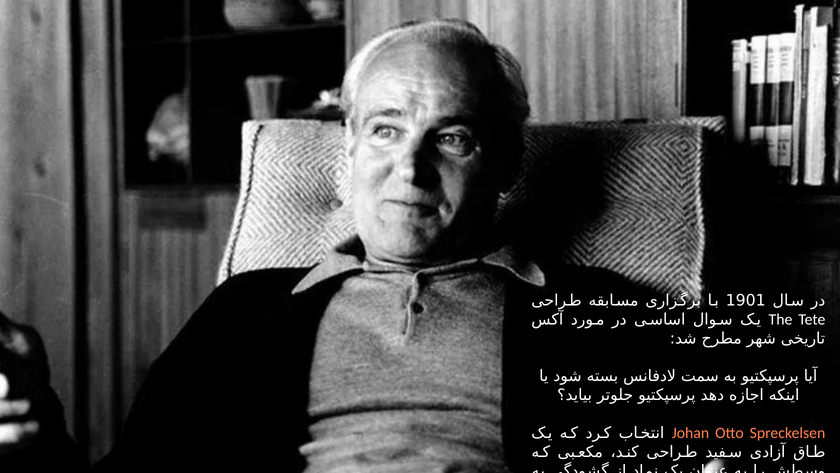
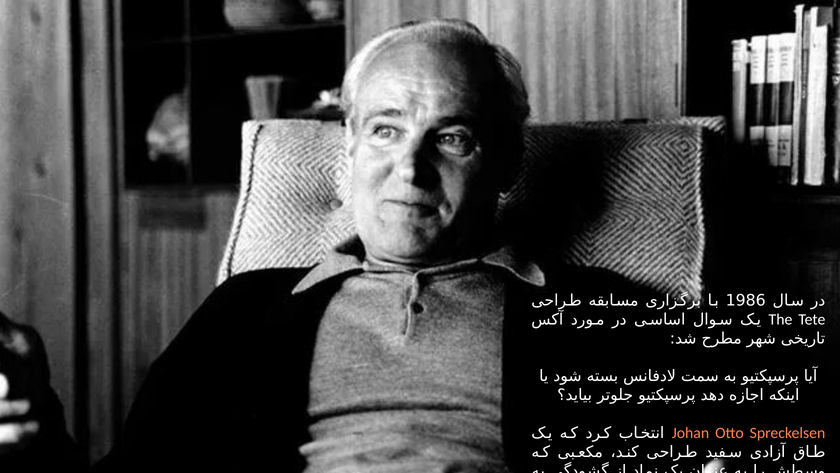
1901: 1901 -> 1986
